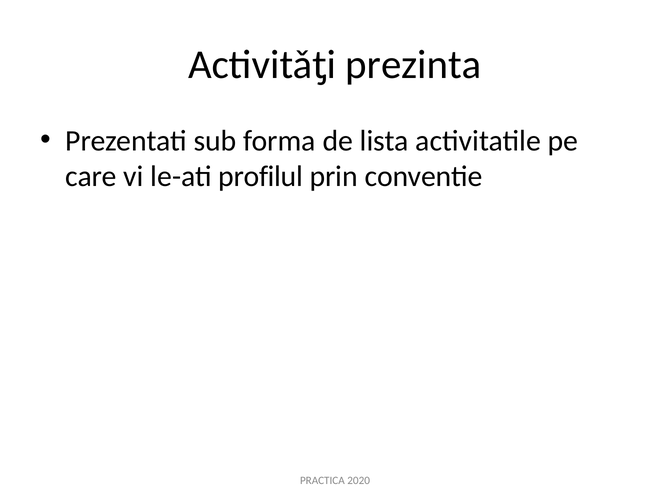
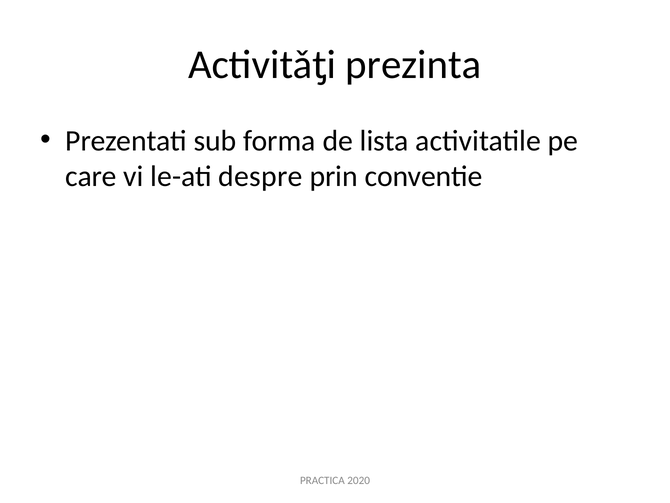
profilul: profilul -> despre
